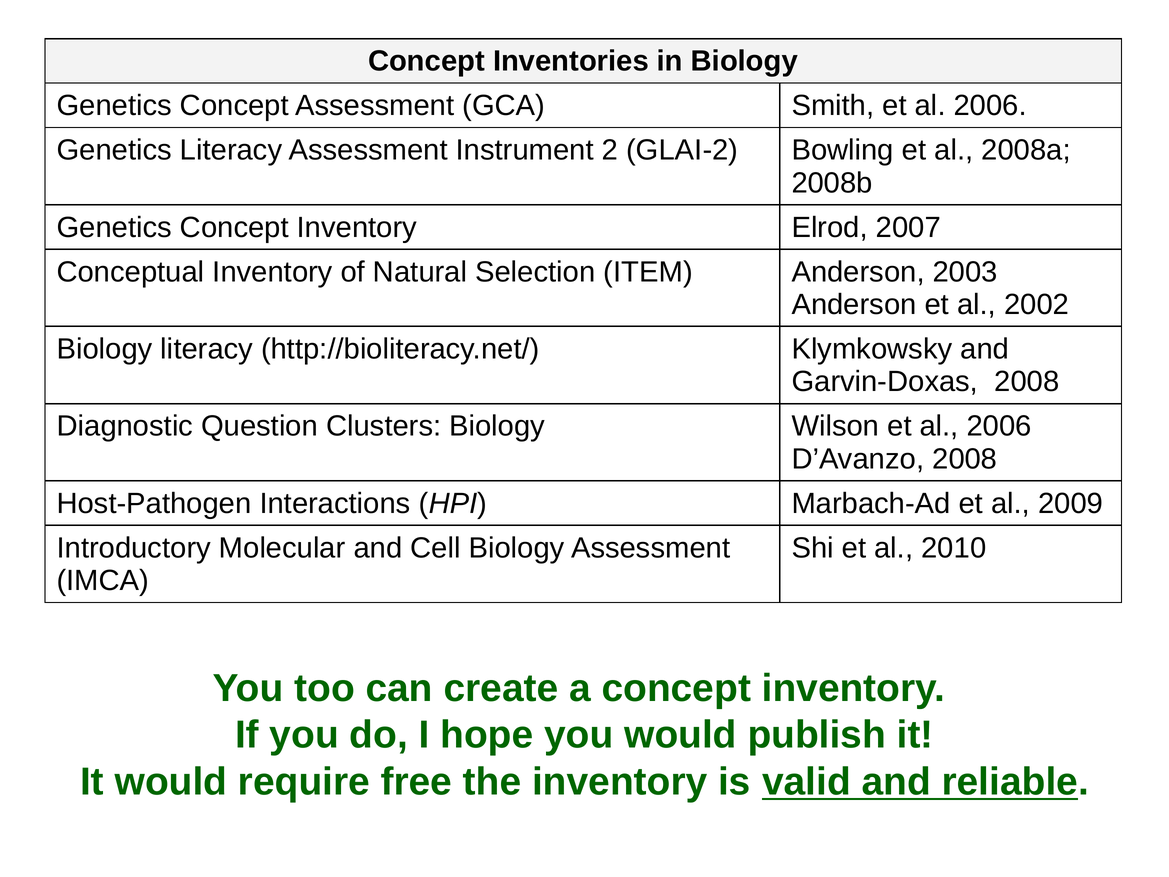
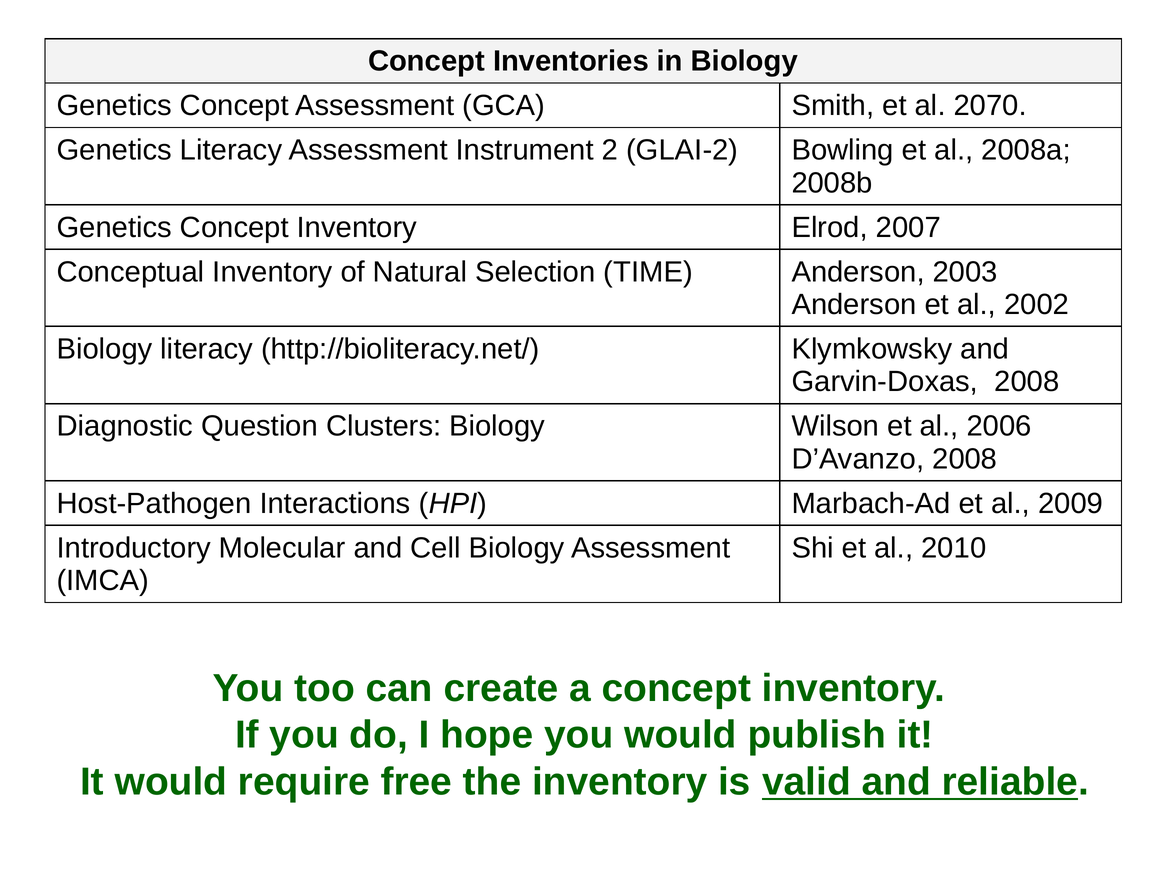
Smith et al 2006: 2006 -> 2070
ITEM: ITEM -> TIME
